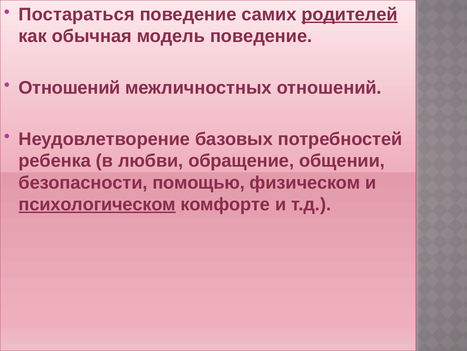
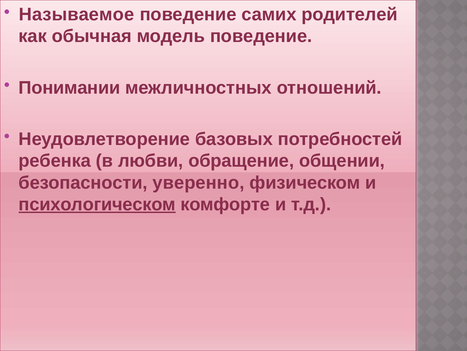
Постараться: Постараться -> Называемое
родителей underline: present -> none
Отношений at (69, 87): Отношений -> Понимании
помощью: помощью -> уверенно
